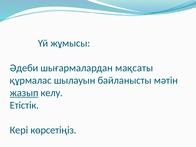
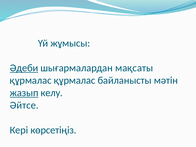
Әдеби underline: none -> present
құрмалас шылауын: шылауын -> құрмалас
Етістік: Етістік -> Әйтсе
